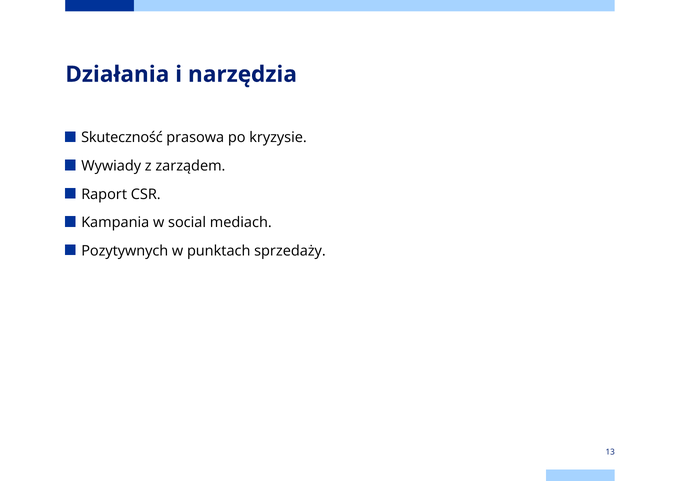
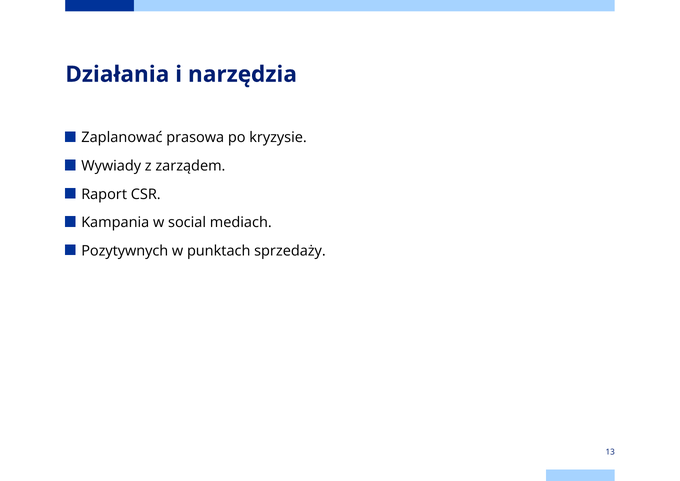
Skuteczność: Skuteczność -> Zaplanować
